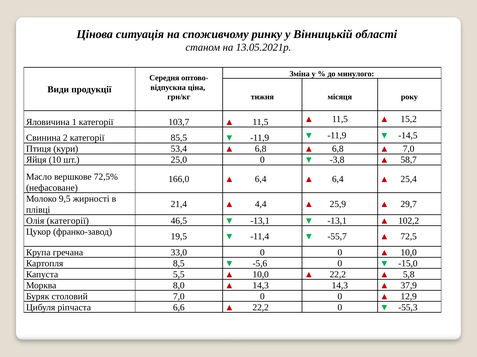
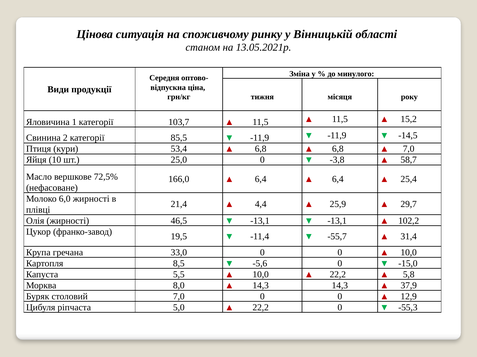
9,5: 9,5 -> 6,0
Олія категорії: категорії -> жирності
72,5: 72,5 -> 31,4
6,6: 6,6 -> 5,0
